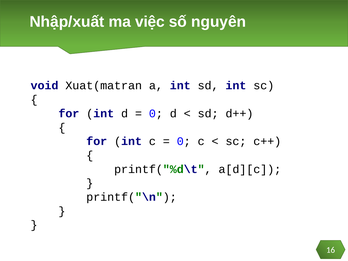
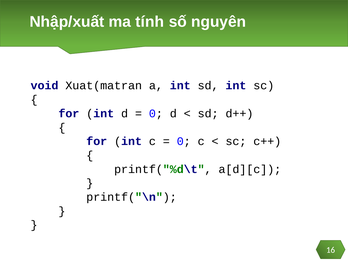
việc: việc -> tính
